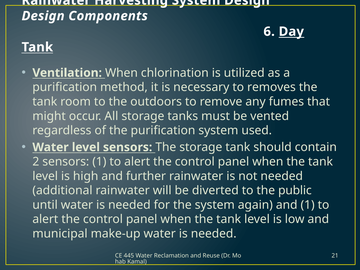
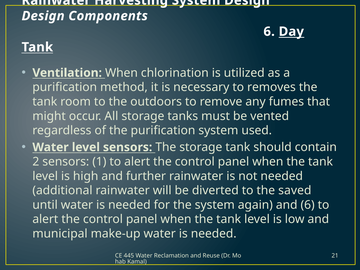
public: public -> saved
and 1: 1 -> 6
